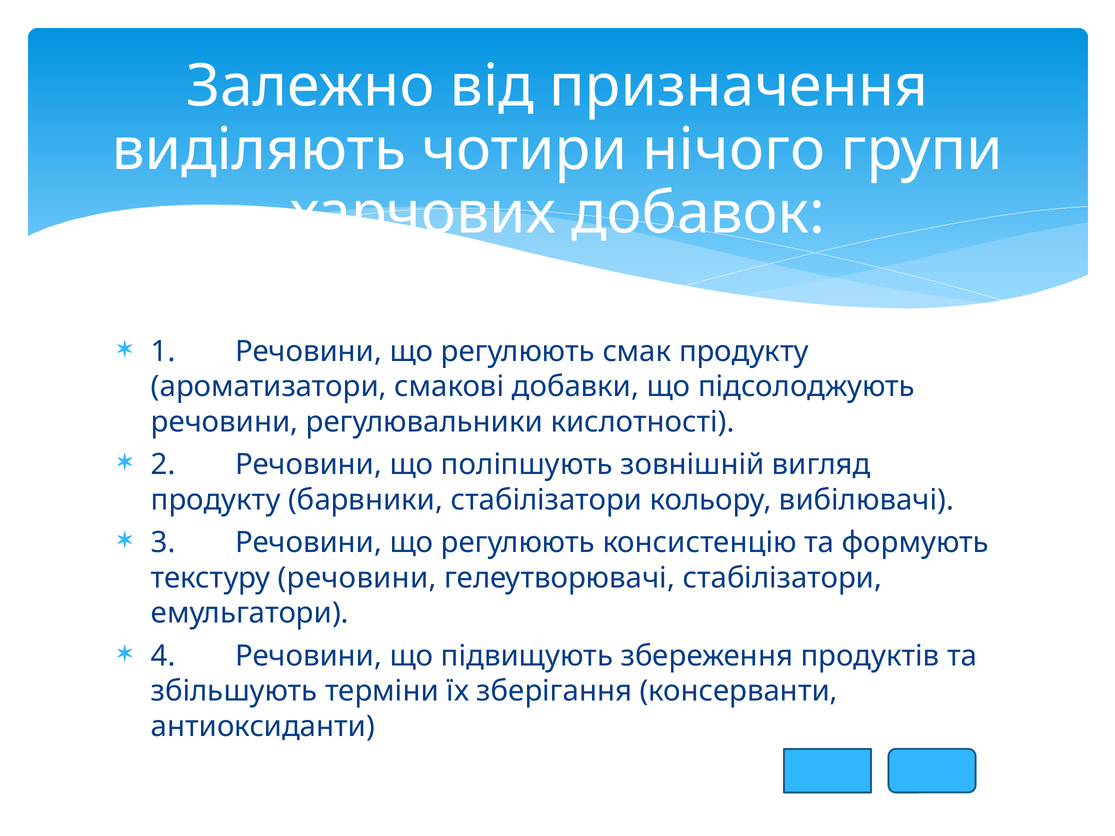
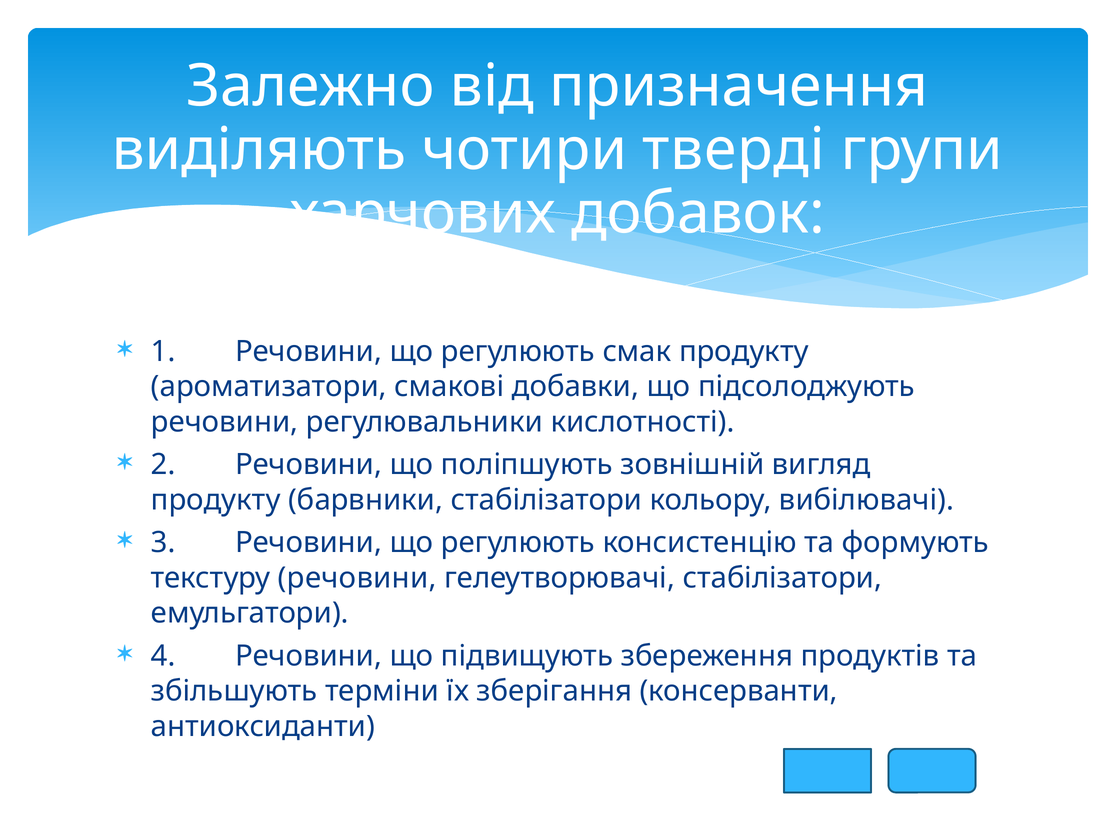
нічого: нічого -> тверді
